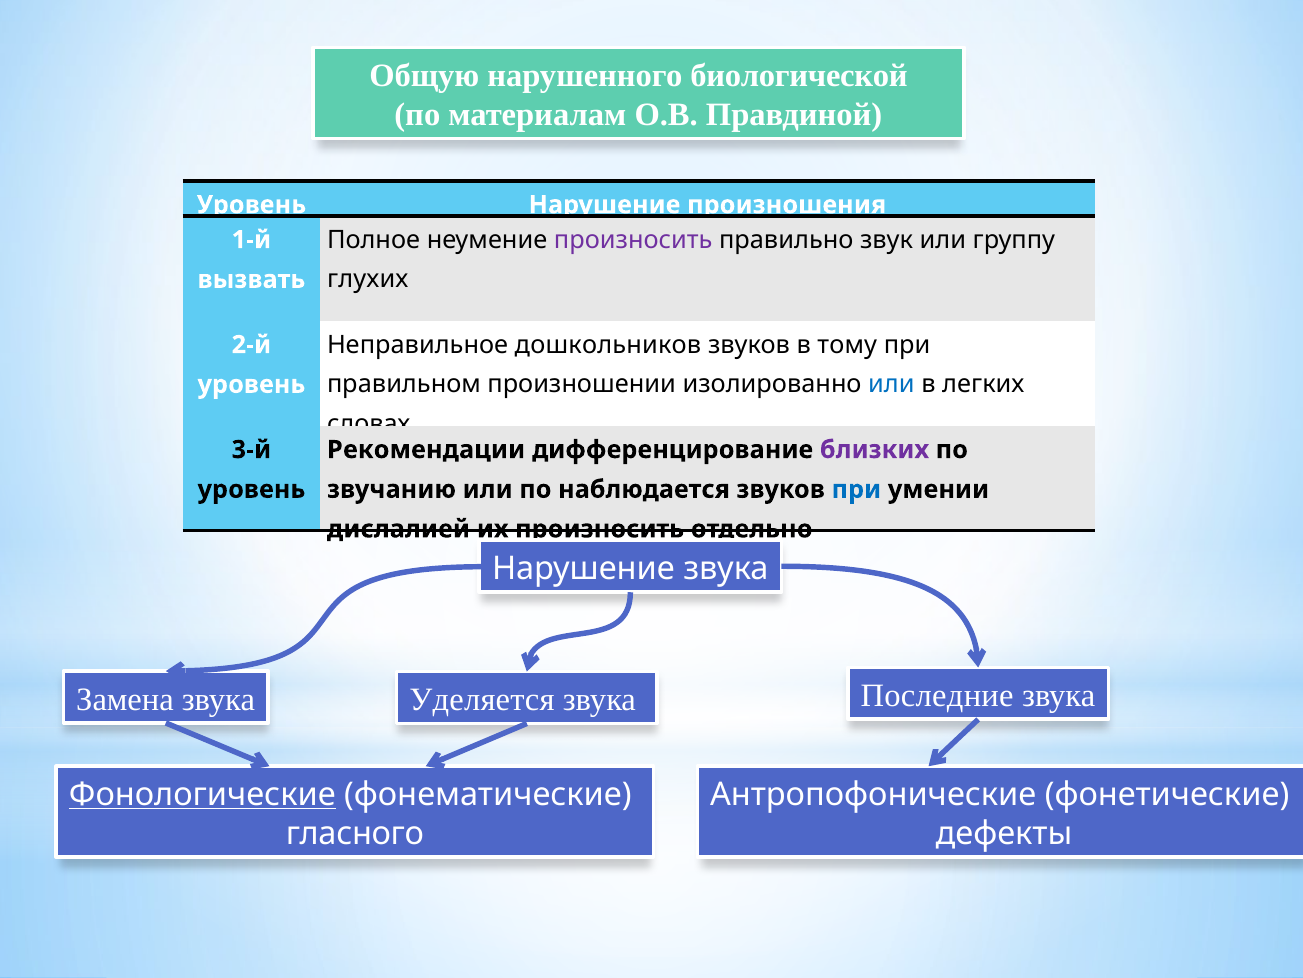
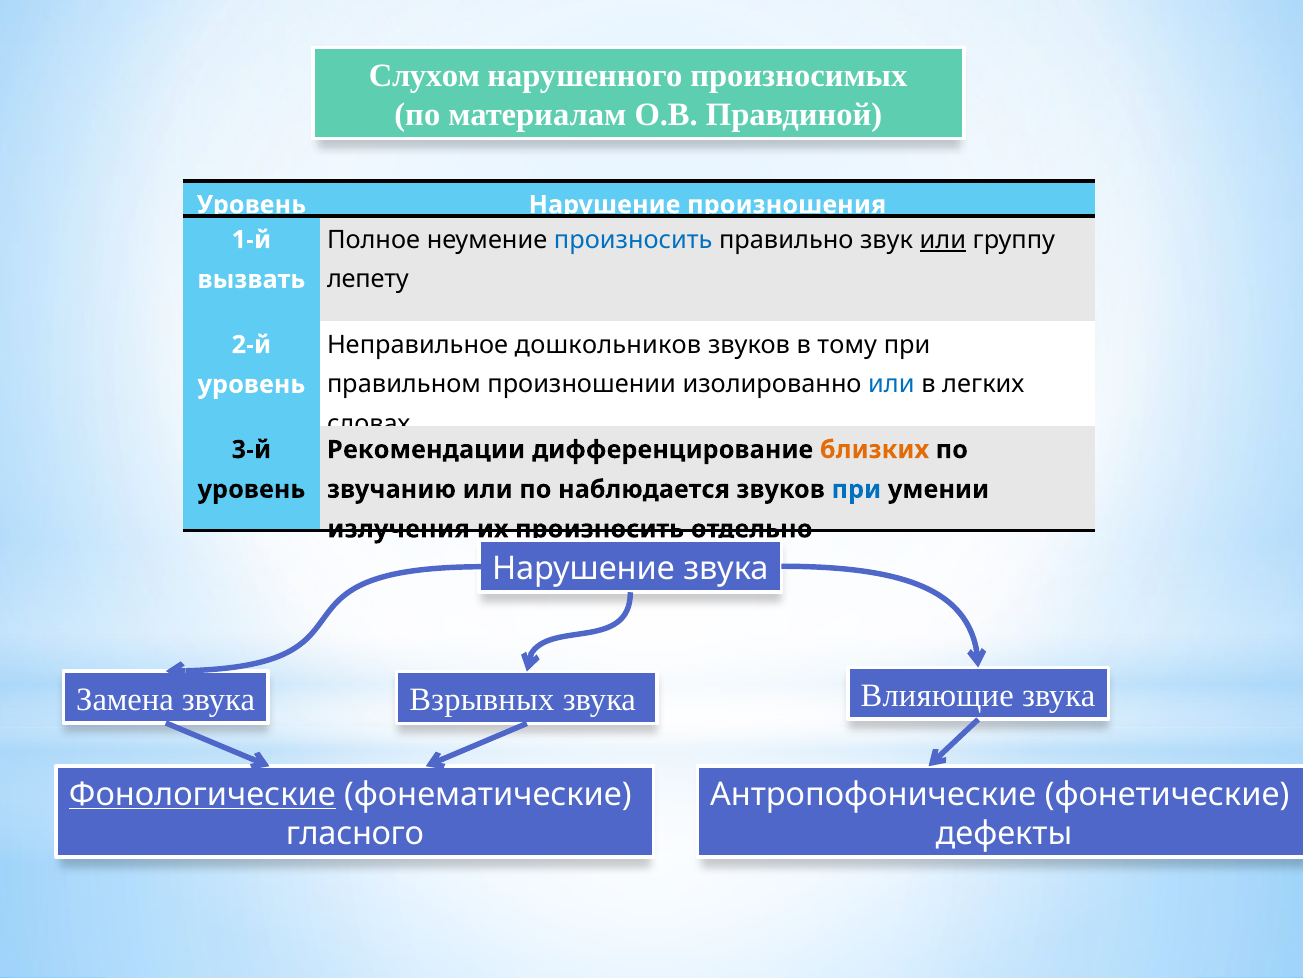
Общую: Общую -> Слухом
биологической: биологической -> произносимых
произносить at (633, 240) colour: purple -> blue
или at (943, 240) underline: none -> present
глухих: глухих -> лепету
близких colour: purple -> orange
дислалией: дислалией -> излучения
Уделяется: Уделяется -> Взрывных
Последние: Последние -> Влияющие
